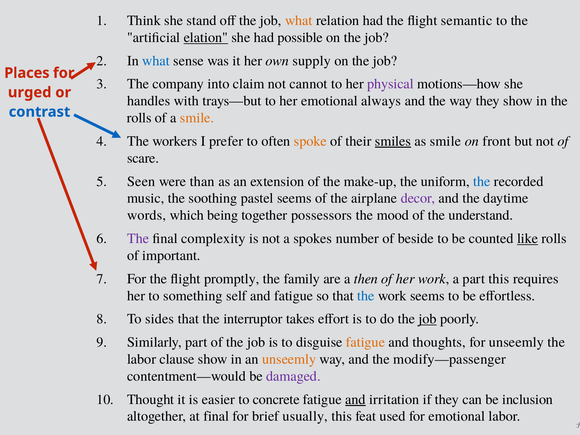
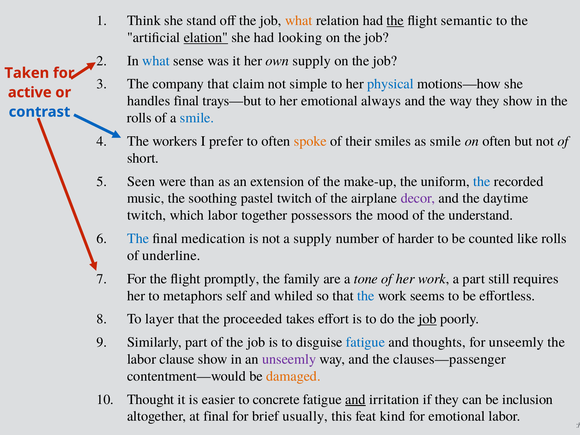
the at (395, 21) underline: none -> present
possible: possible -> looking
Places: Places -> Taken
company into: into -> that
cannot: cannot -> simple
physical colour: purple -> blue
urged: urged -> active
handles with: with -> final
smile at (197, 118) colour: orange -> blue
smiles underline: present -> none
on front: front -> often
scare: scare -> short
pastel seems: seems -> twitch
words at (147, 215): words -> twitch
which being: being -> labor
The at (138, 239) colour: purple -> blue
complexity: complexity -> medication
a spokes: spokes -> supply
beside: beside -> harder
like underline: present -> none
important: important -> underline
then: then -> tone
part this: this -> still
something: something -> metaphors
and fatigue: fatigue -> whiled
sides: sides -> layer
interruptor: interruptor -> proceeded
fatigue at (365, 342) colour: orange -> blue
unseemly at (289, 359) colour: orange -> purple
modify—passenger: modify—passenger -> clauses—passenger
damaged colour: purple -> orange
used: used -> kind
